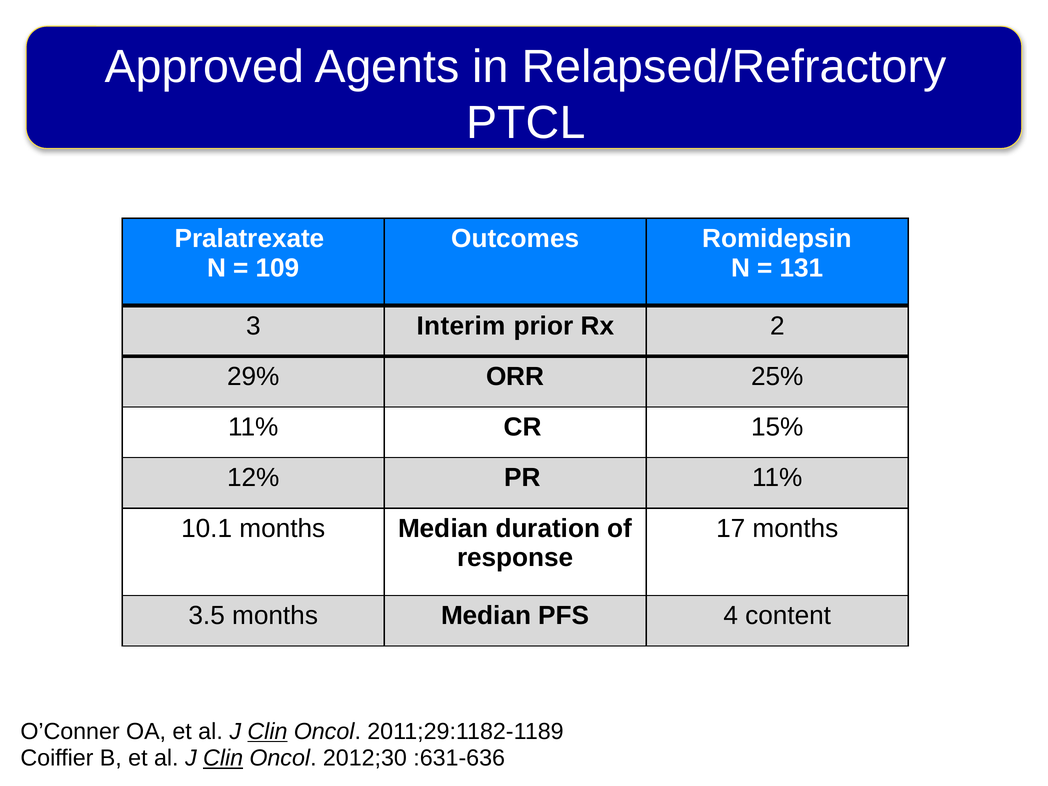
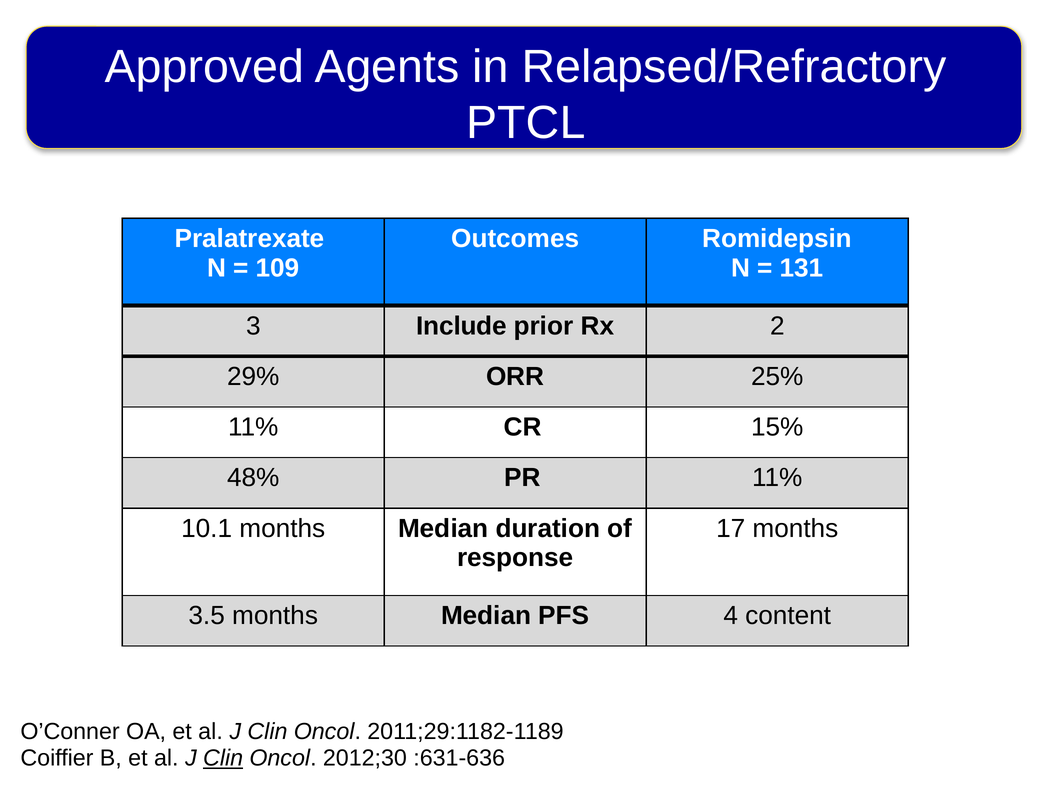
Interim: Interim -> Include
12%: 12% -> 48%
Clin at (267, 732) underline: present -> none
